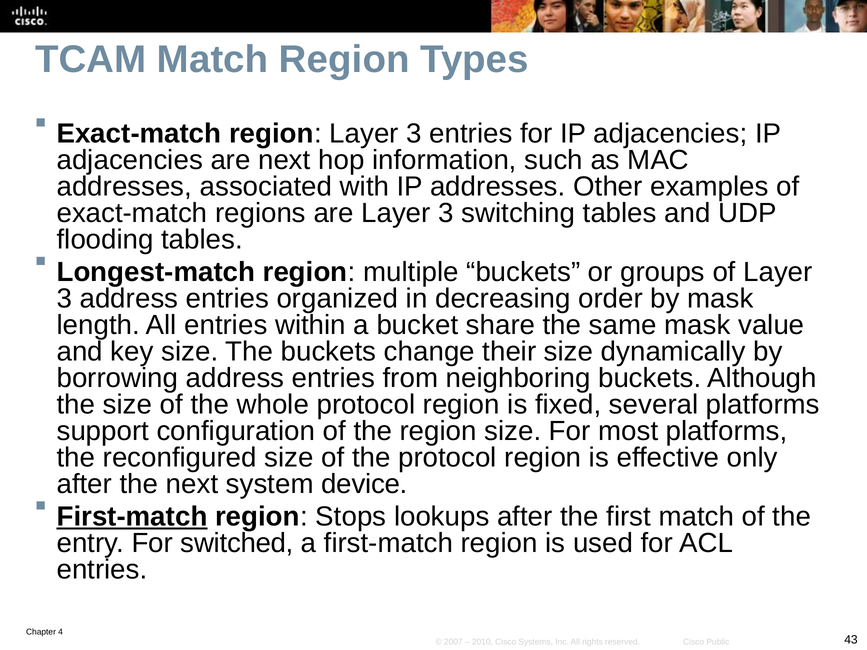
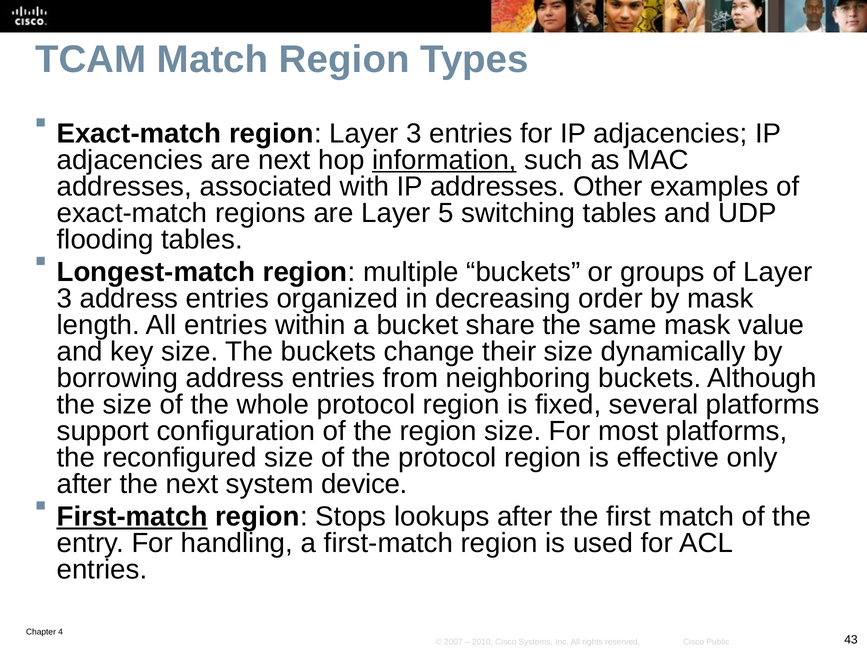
information underline: none -> present
are Layer 3: 3 -> 5
switched: switched -> handling
